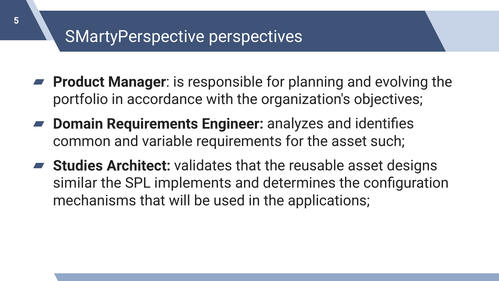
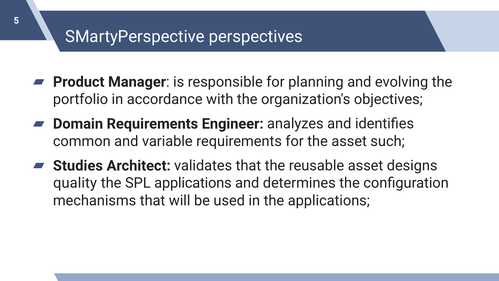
similar: similar -> quality
SPL implements: implements -> applications
